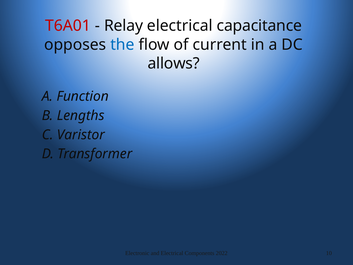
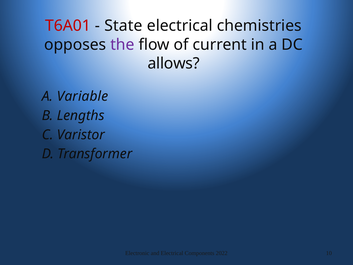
Relay: Relay -> State
capacitance: capacitance -> chemistries
the colour: blue -> purple
Function: Function -> Variable
